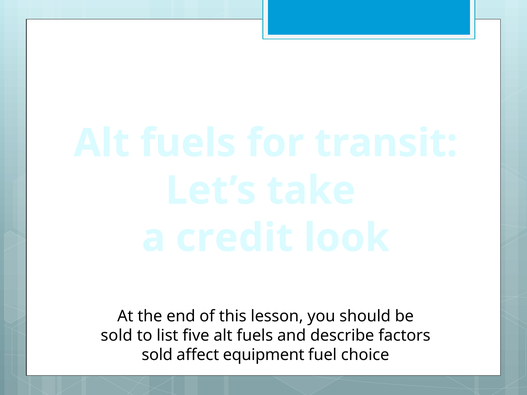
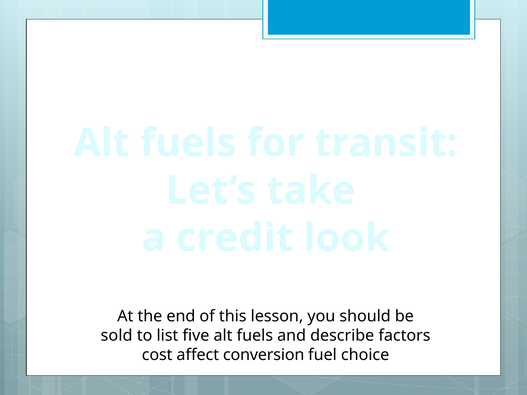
sold at (157, 355): sold -> cost
equipment: equipment -> conversion
